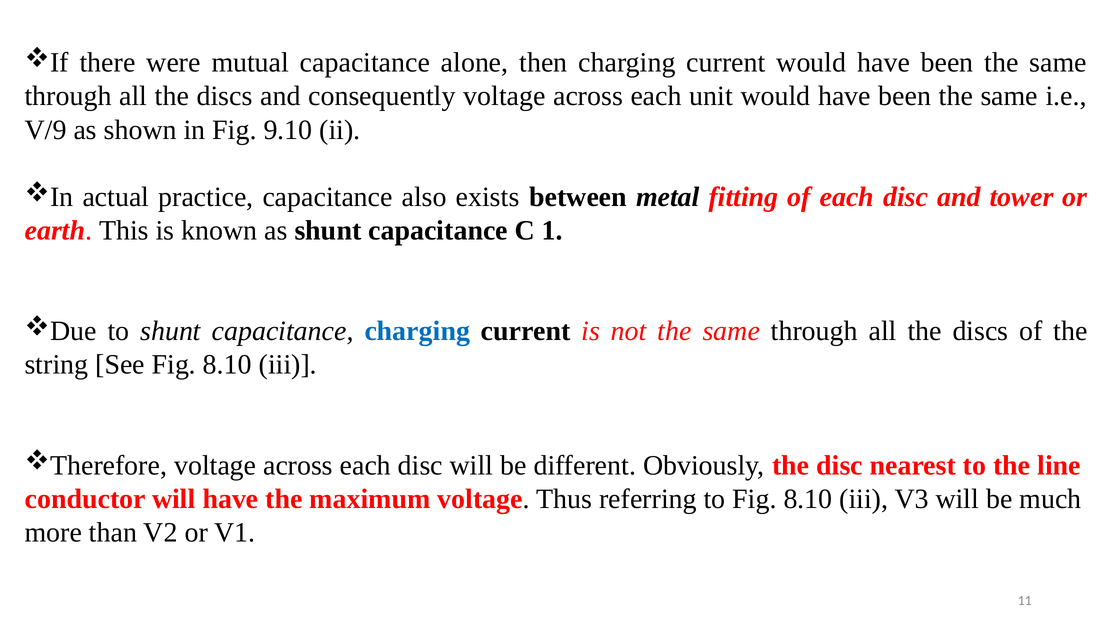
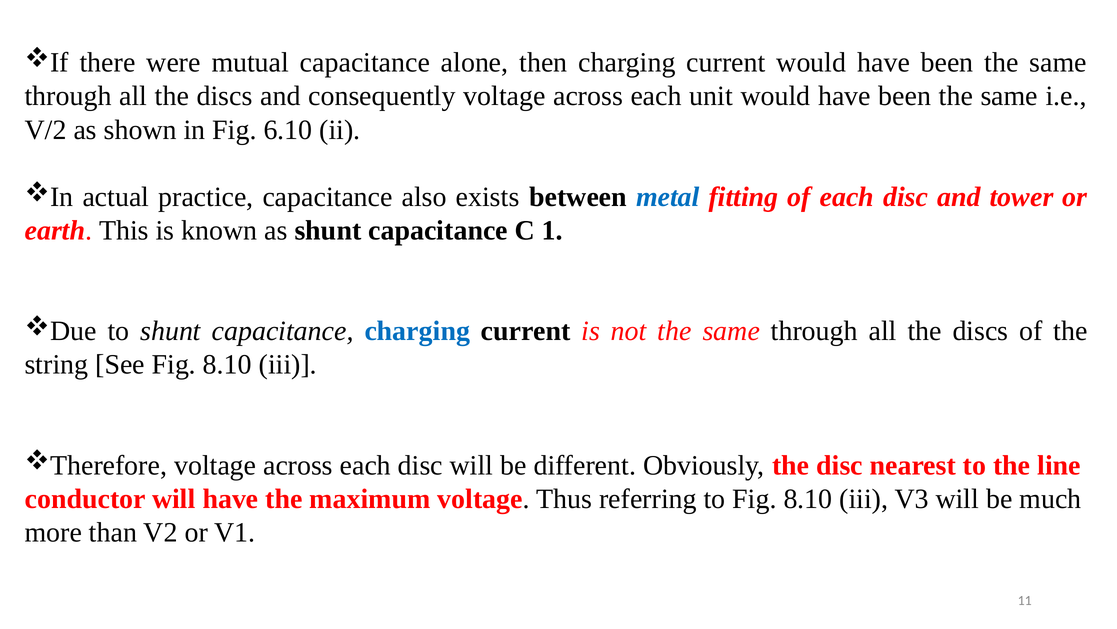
V/9: V/9 -> V/2
9.10: 9.10 -> 6.10
metal colour: black -> blue
